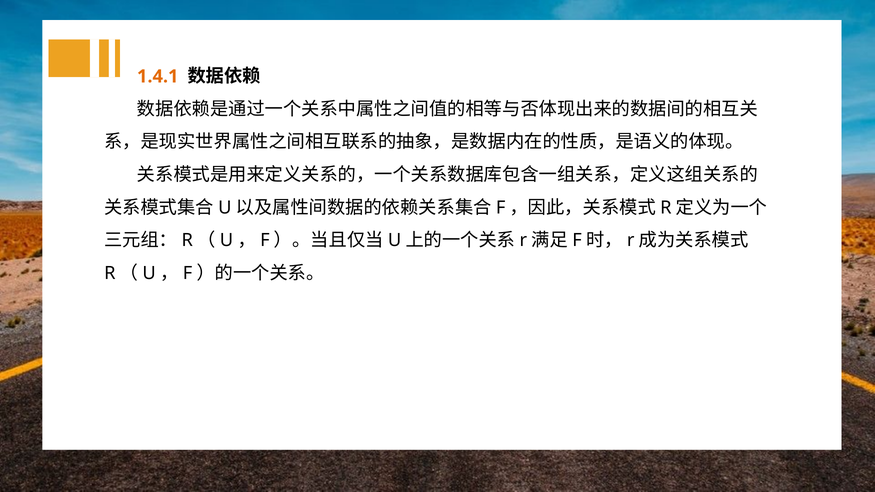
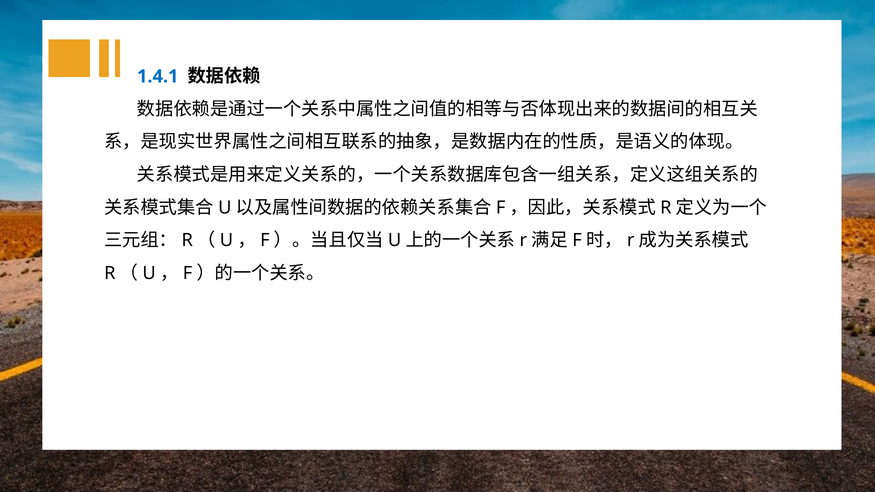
1.4.1 colour: orange -> blue
